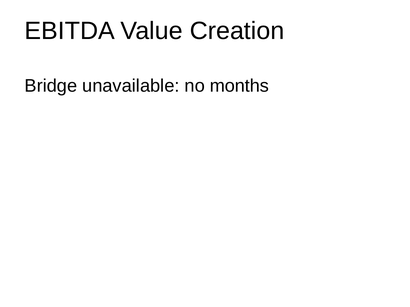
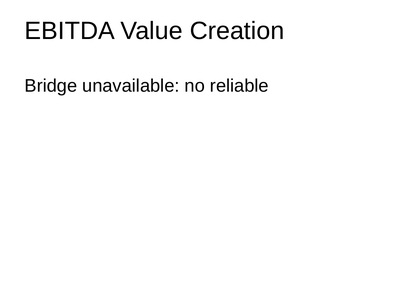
months: months -> reliable
